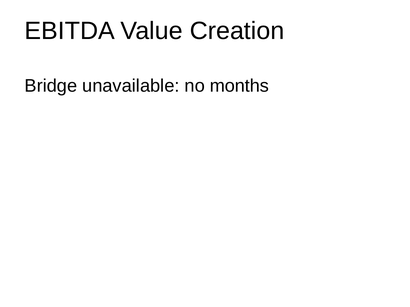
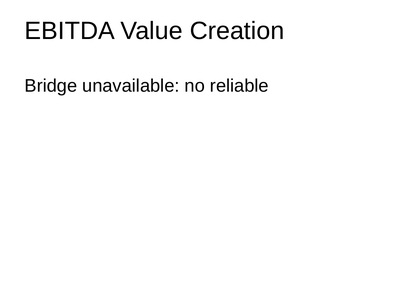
months: months -> reliable
